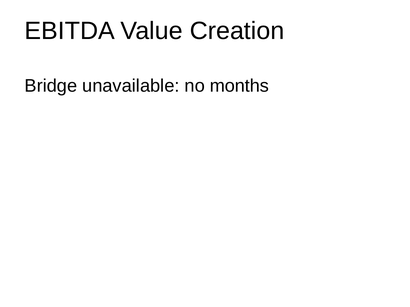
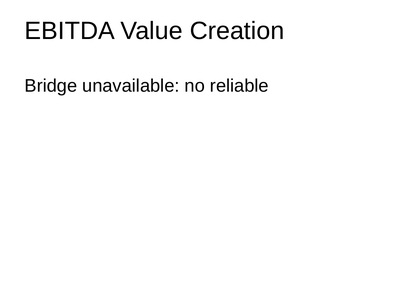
months: months -> reliable
